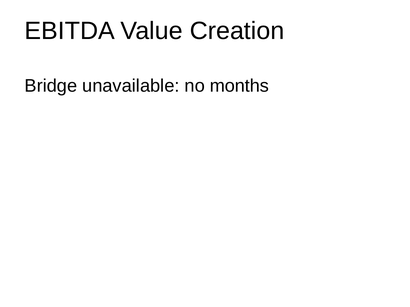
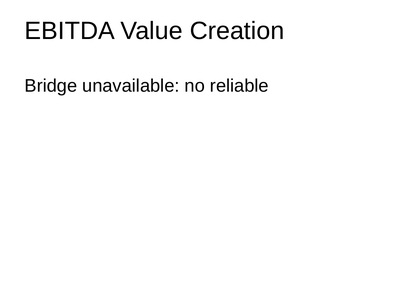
months: months -> reliable
